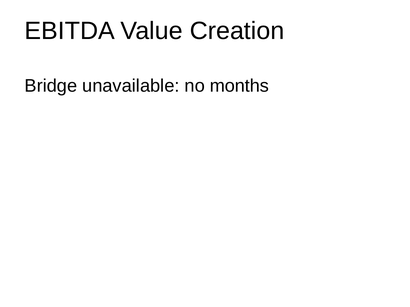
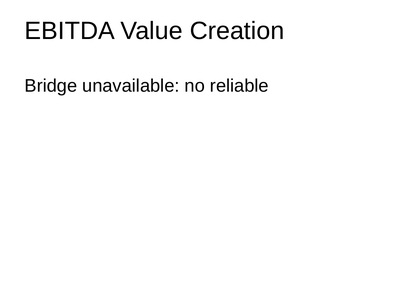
months: months -> reliable
